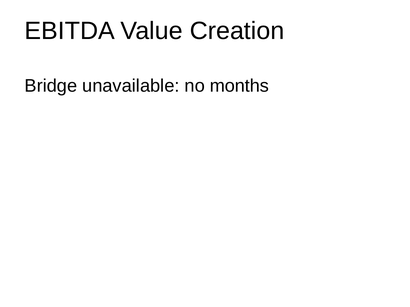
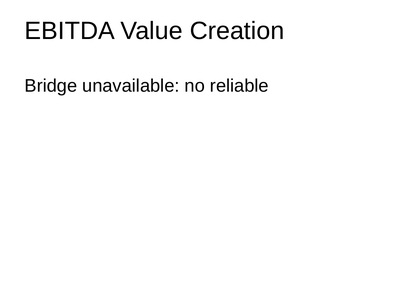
months: months -> reliable
